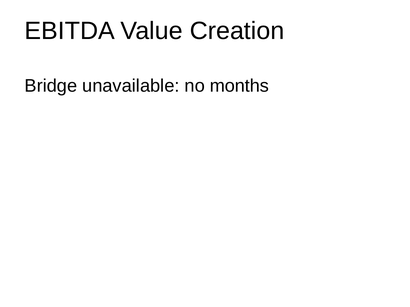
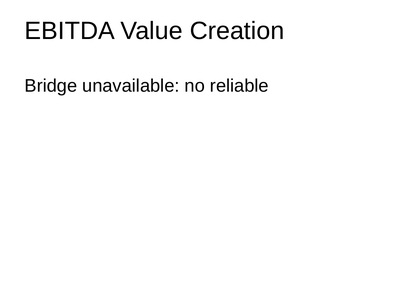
months: months -> reliable
